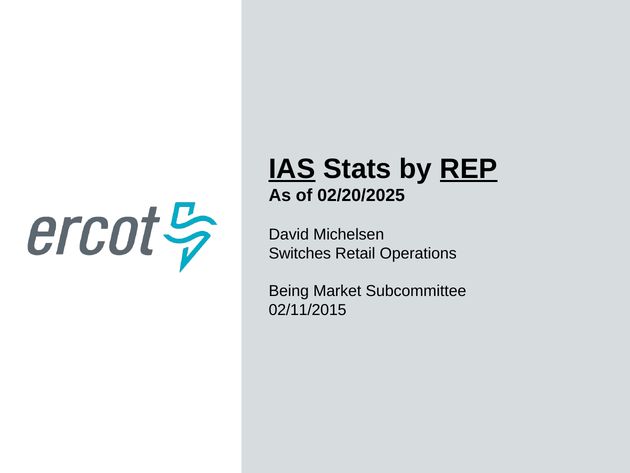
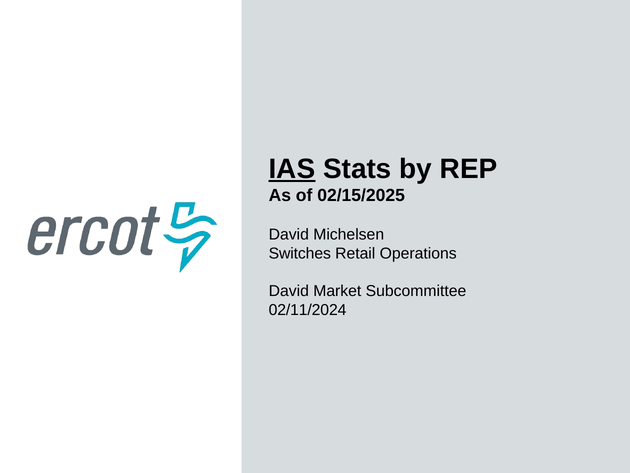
REP underline: present -> none
02/20/2025: 02/20/2025 -> 02/15/2025
Being at (289, 291): Being -> David
02/11/2015: 02/11/2015 -> 02/11/2024
